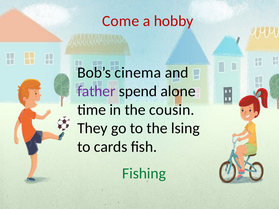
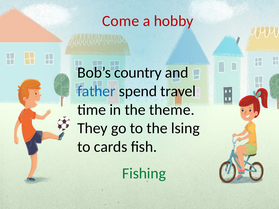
cinema: cinema -> country
father colour: purple -> blue
alone: alone -> travel
cousin: cousin -> theme
